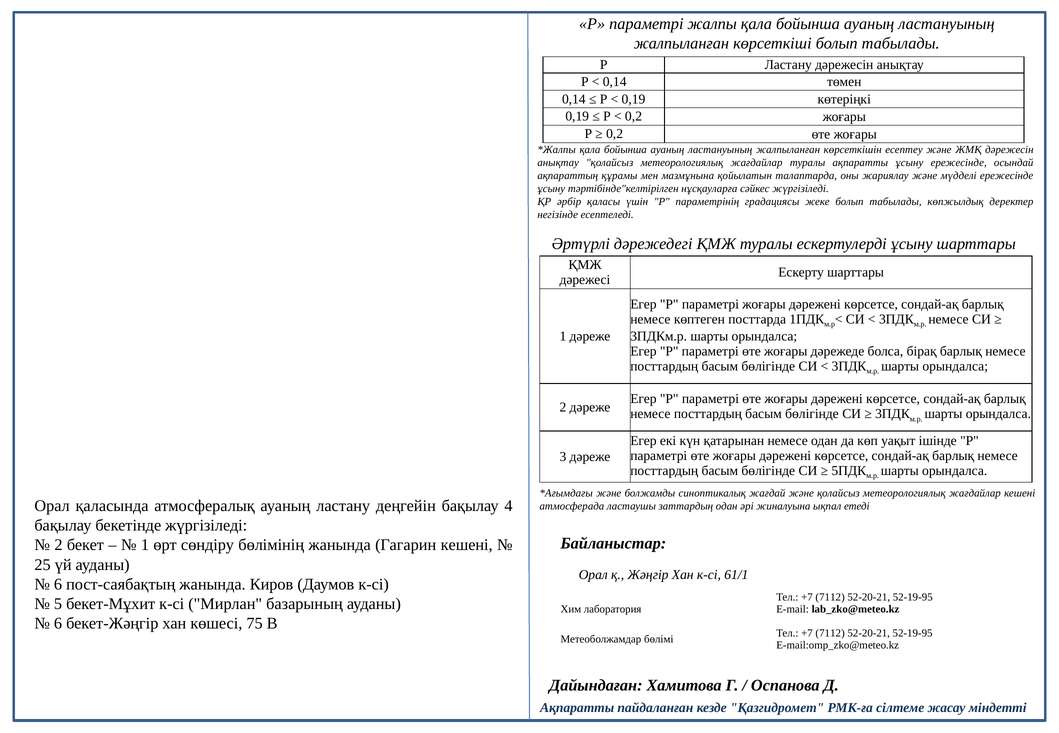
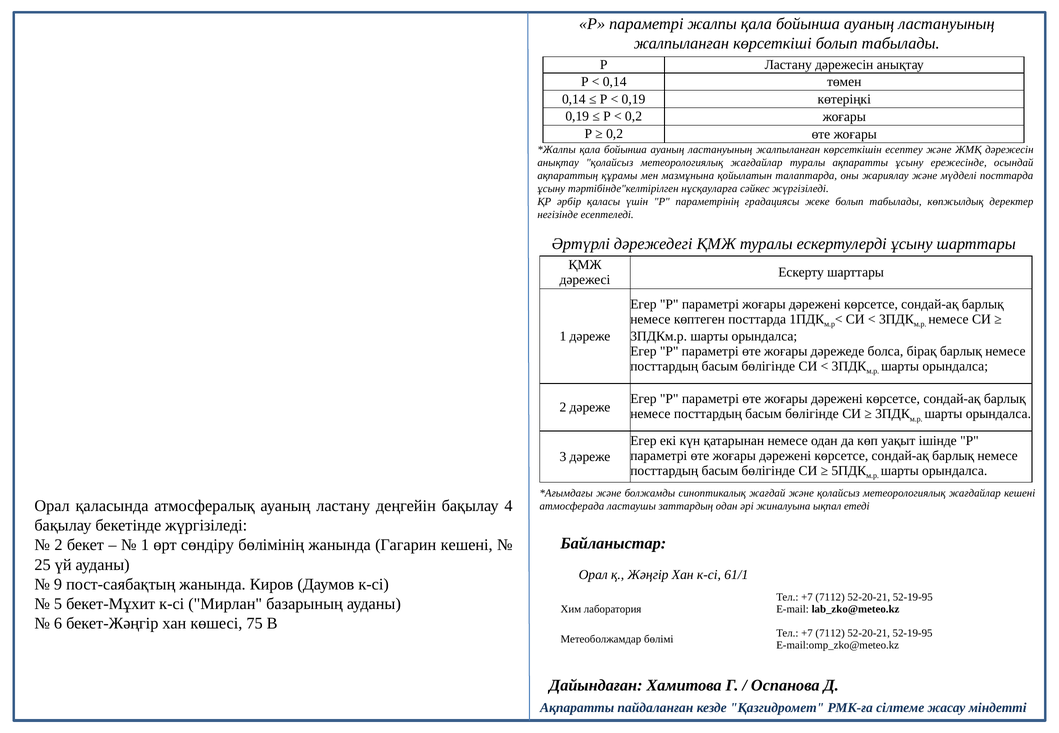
мүдделі ережесінде: ережесінде -> посттарда
6 at (58, 584): 6 -> 9
